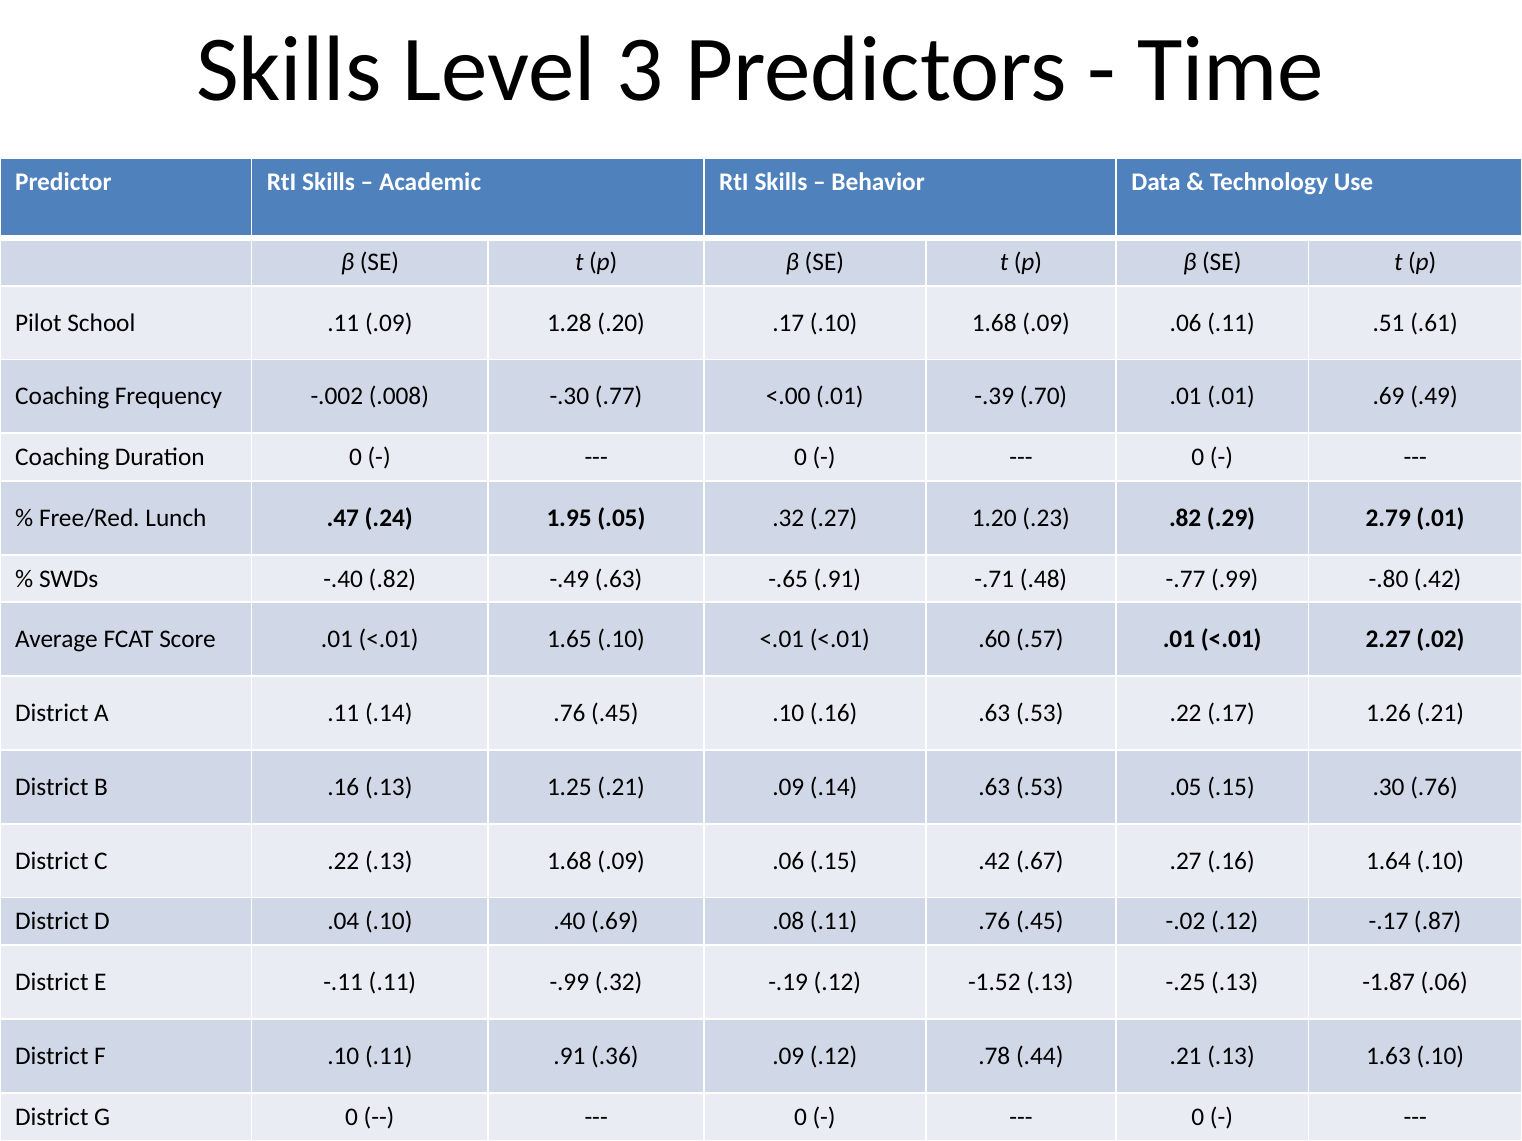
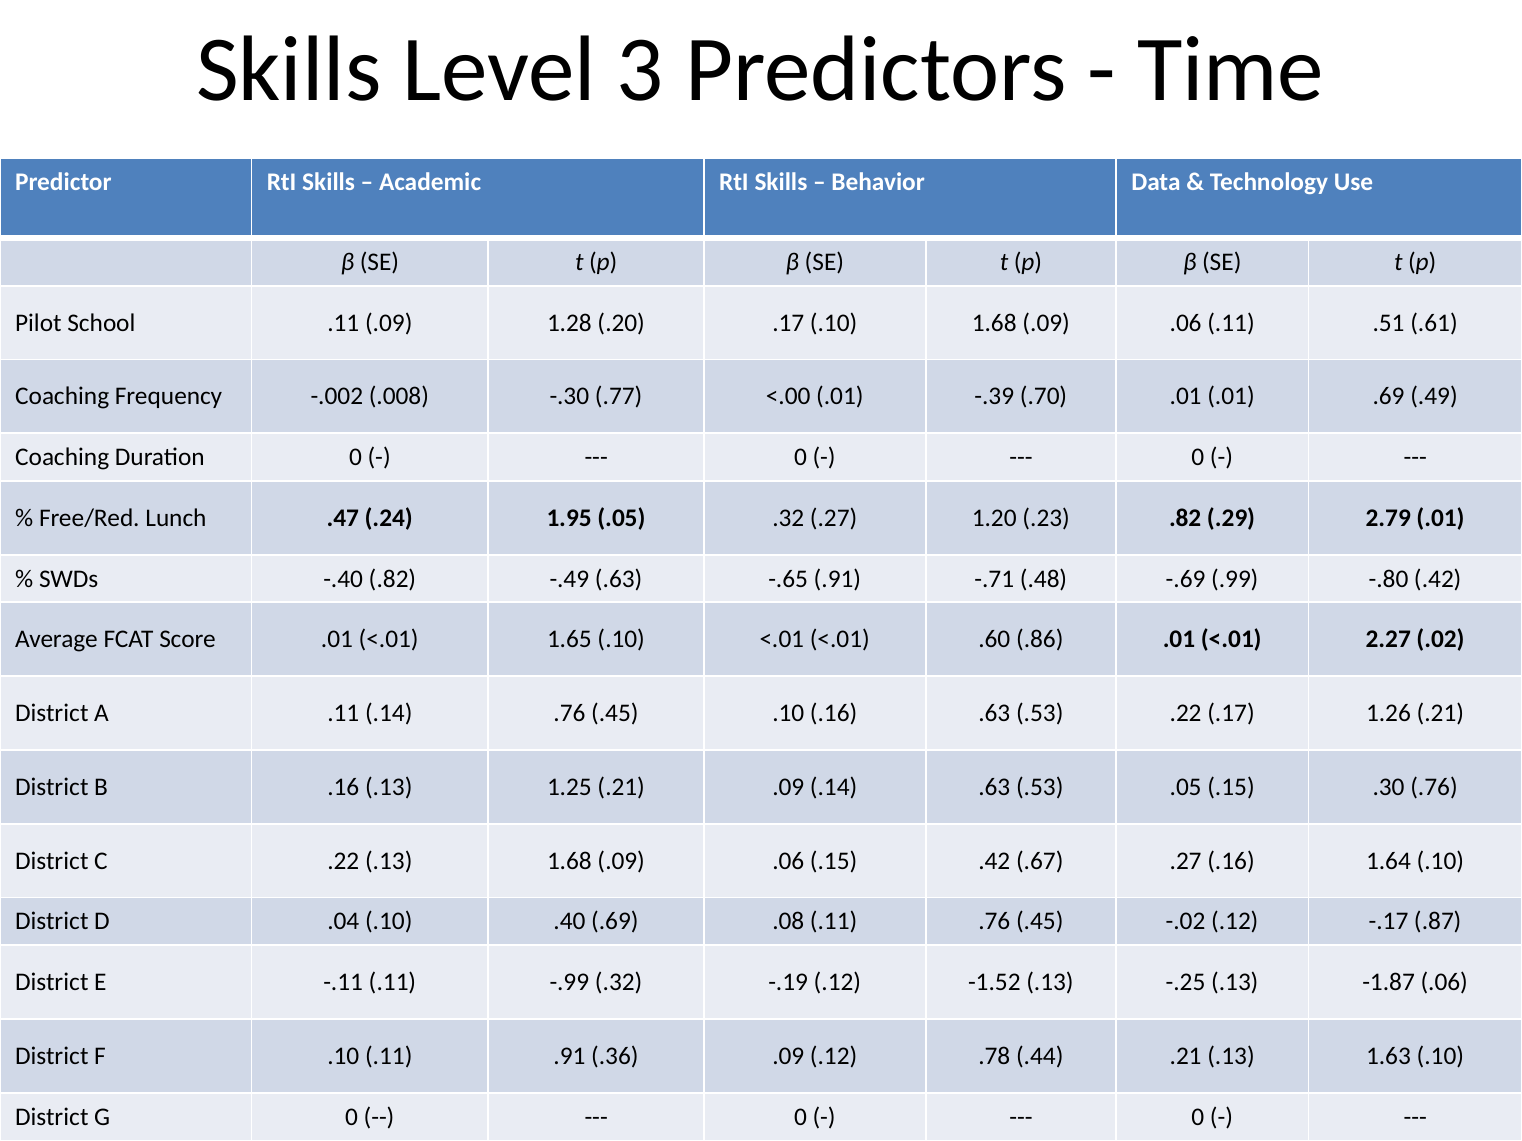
-.77: -.77 -> -.69
.57: .57 -> .86
